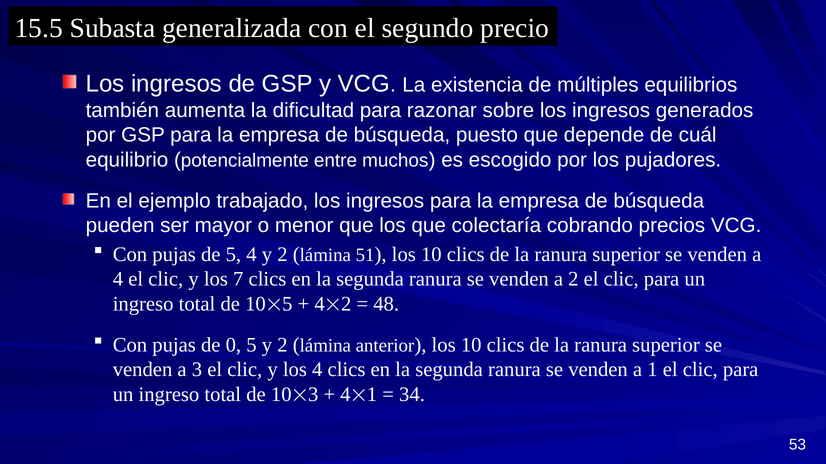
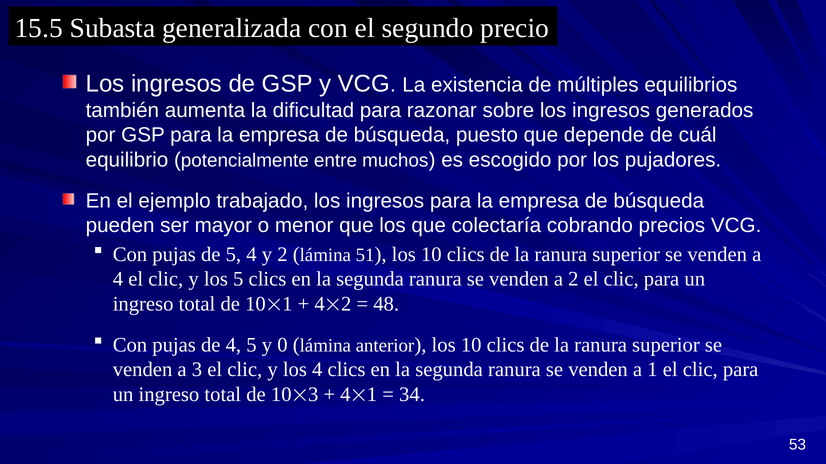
los 7: 7 -> 5
5 at (287, 304): 5 -> 1
de 0: 0 -> 4
5 y 2: 2 -> 0
